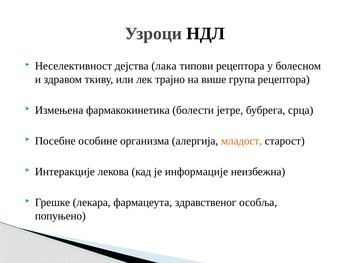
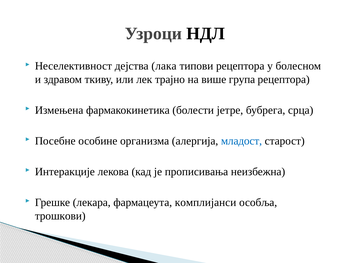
младост colour: orange -> blue
информације: информације -> прописивања
здравственог: здравственог -> комплијанси
попуњено: попуњено -> трошкови
